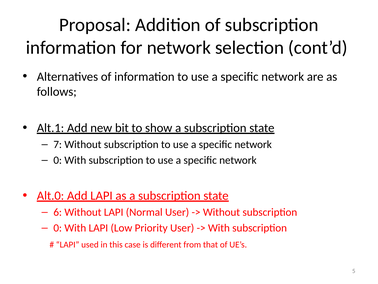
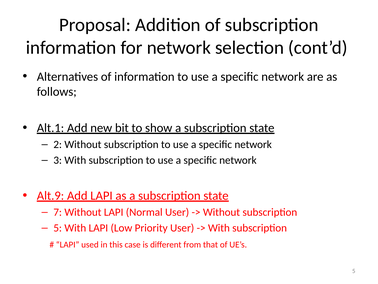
7: 7 -> 2
0 at (58, 160): 0 -> 3
Alt.0: Alt.0 -> Alt.9
6: 6 -> 7
0 at (58, 228): 0 -> 5
